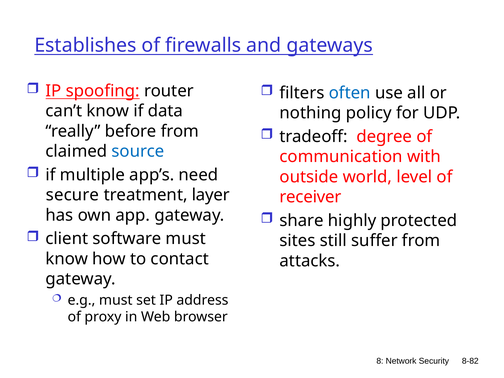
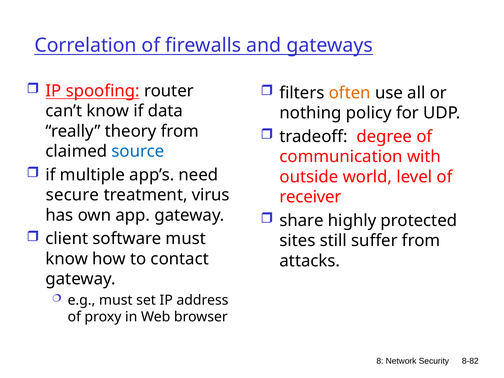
Establishes: Establishes -> Correlation
often colour: blue -> orange
before: before -> theory
layer: layer -> virus
